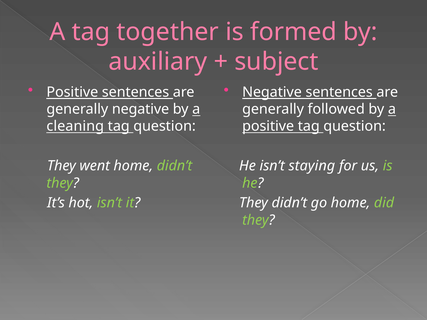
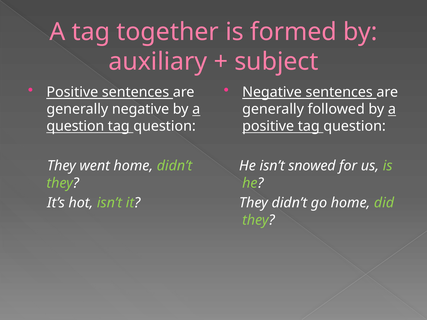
cleaning at (75, 126): cleaning -> question
staying: staying -> snowed
